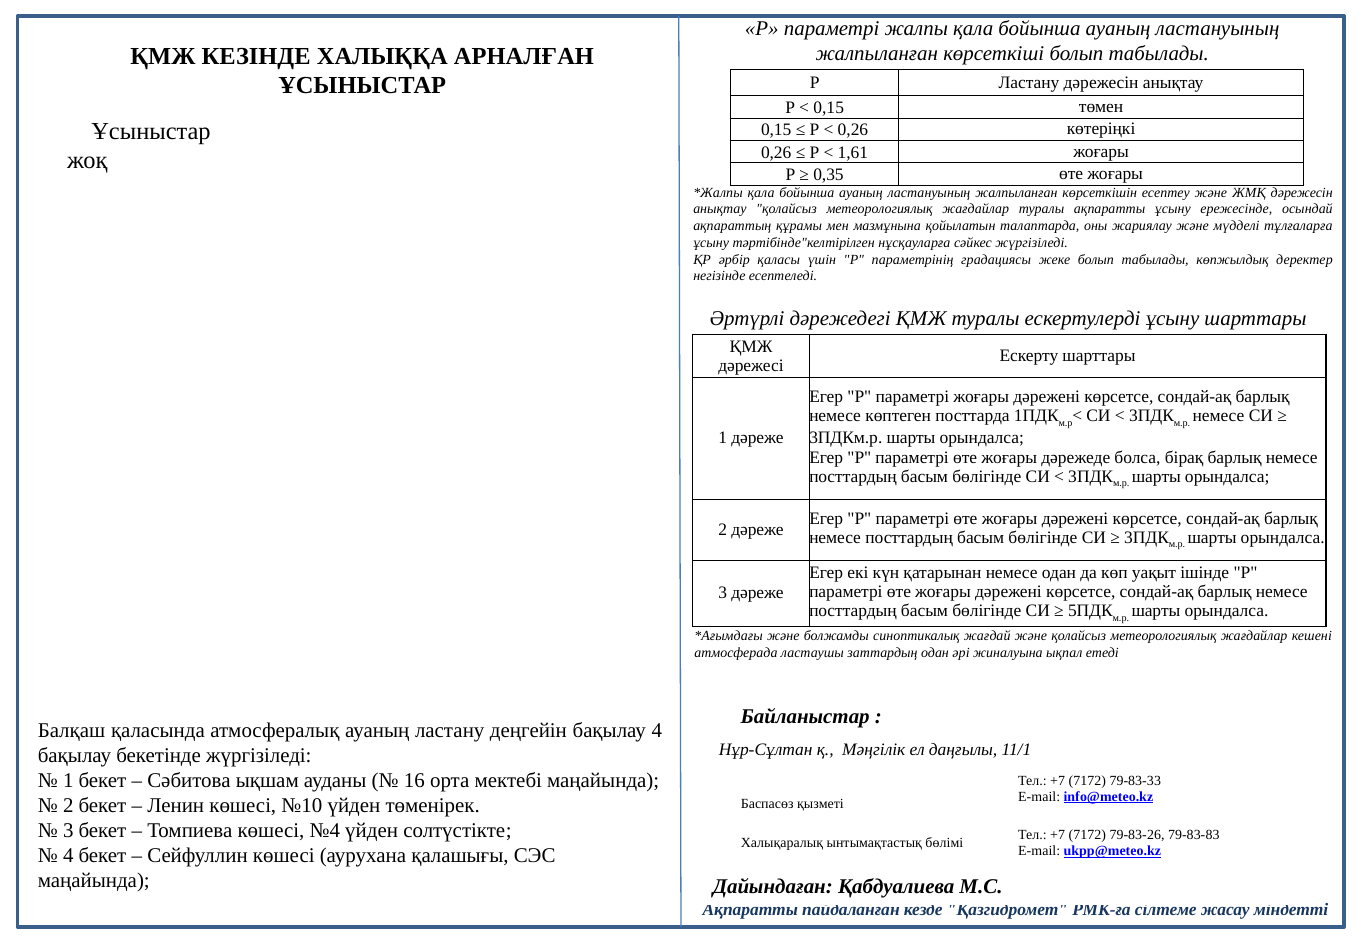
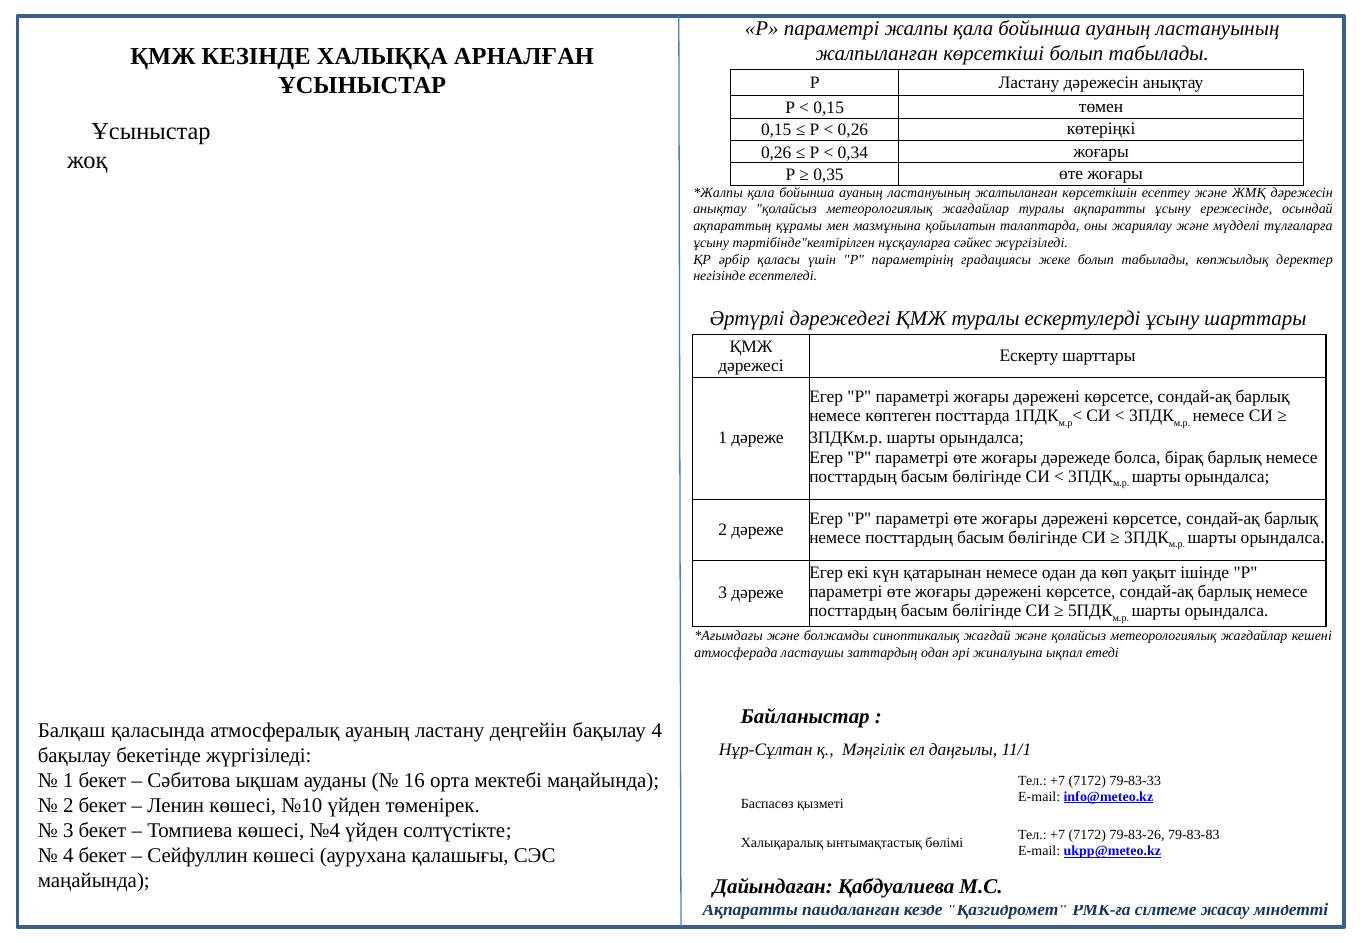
1,61: 1,61 -> 0,34
